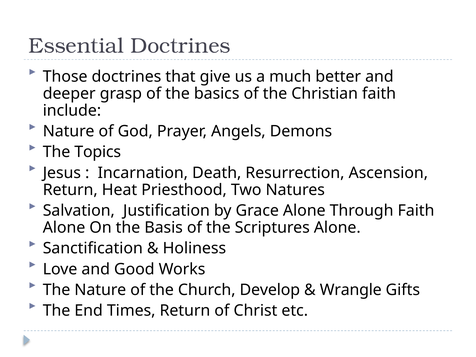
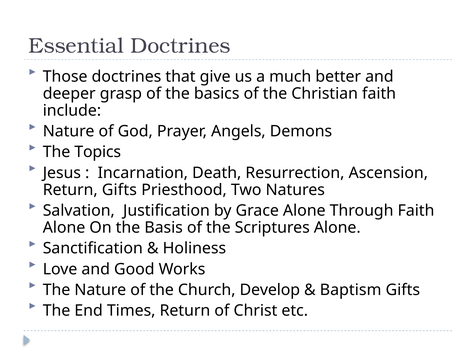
Return Heat: Heat -> Gifts
Wrangle: Wrangle -> Baptism
